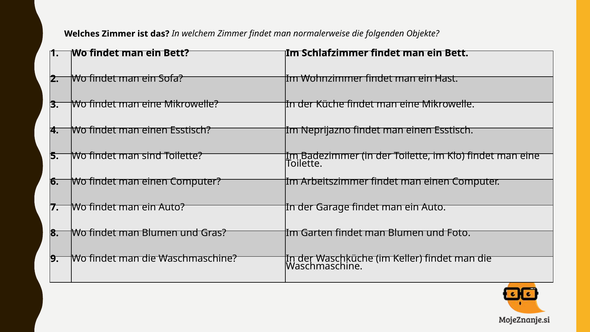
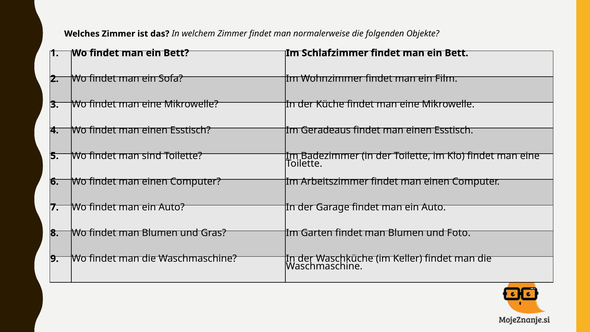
Hast: Hast -> Film
Neprijazno: Neprijazno -> Geradeaus
